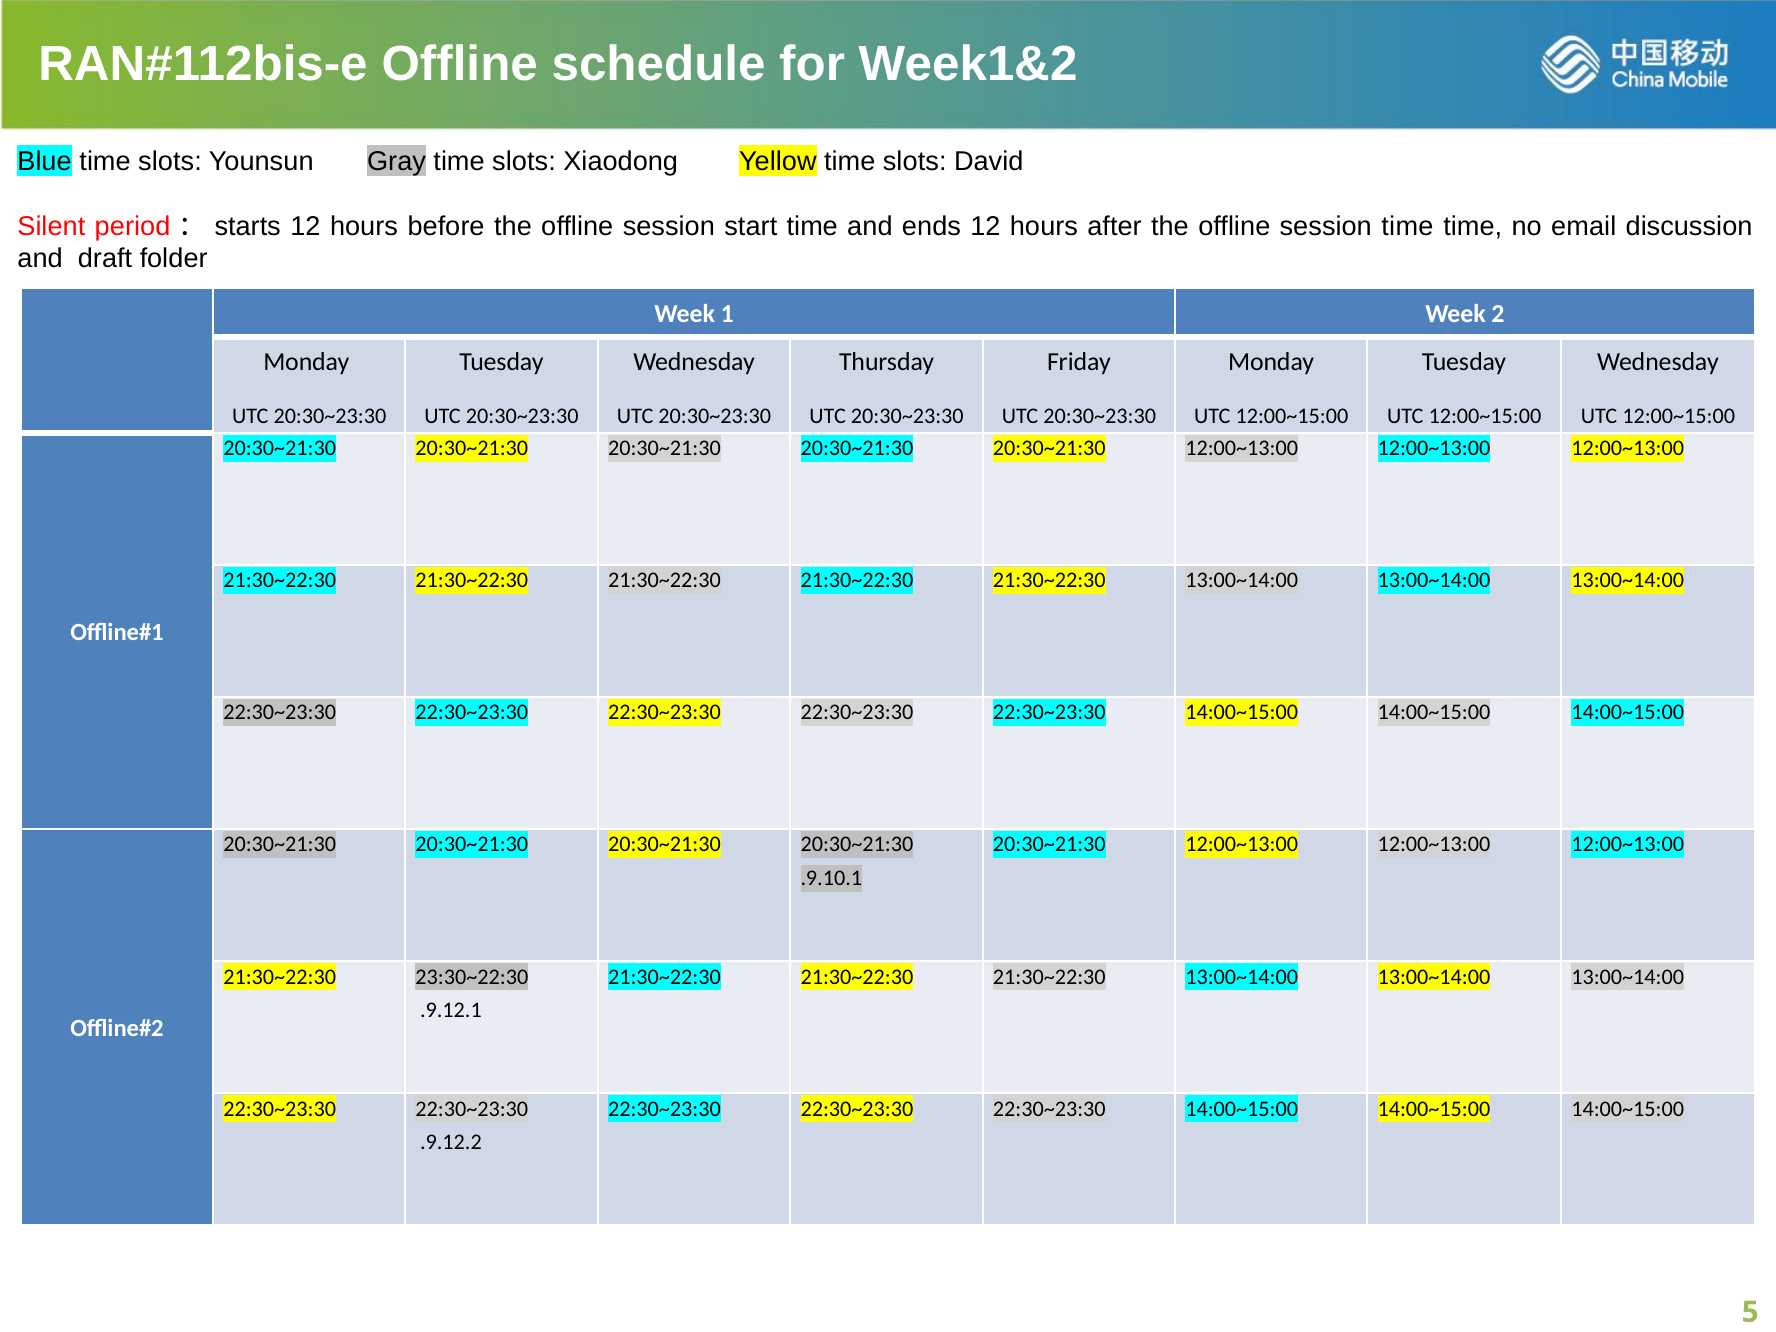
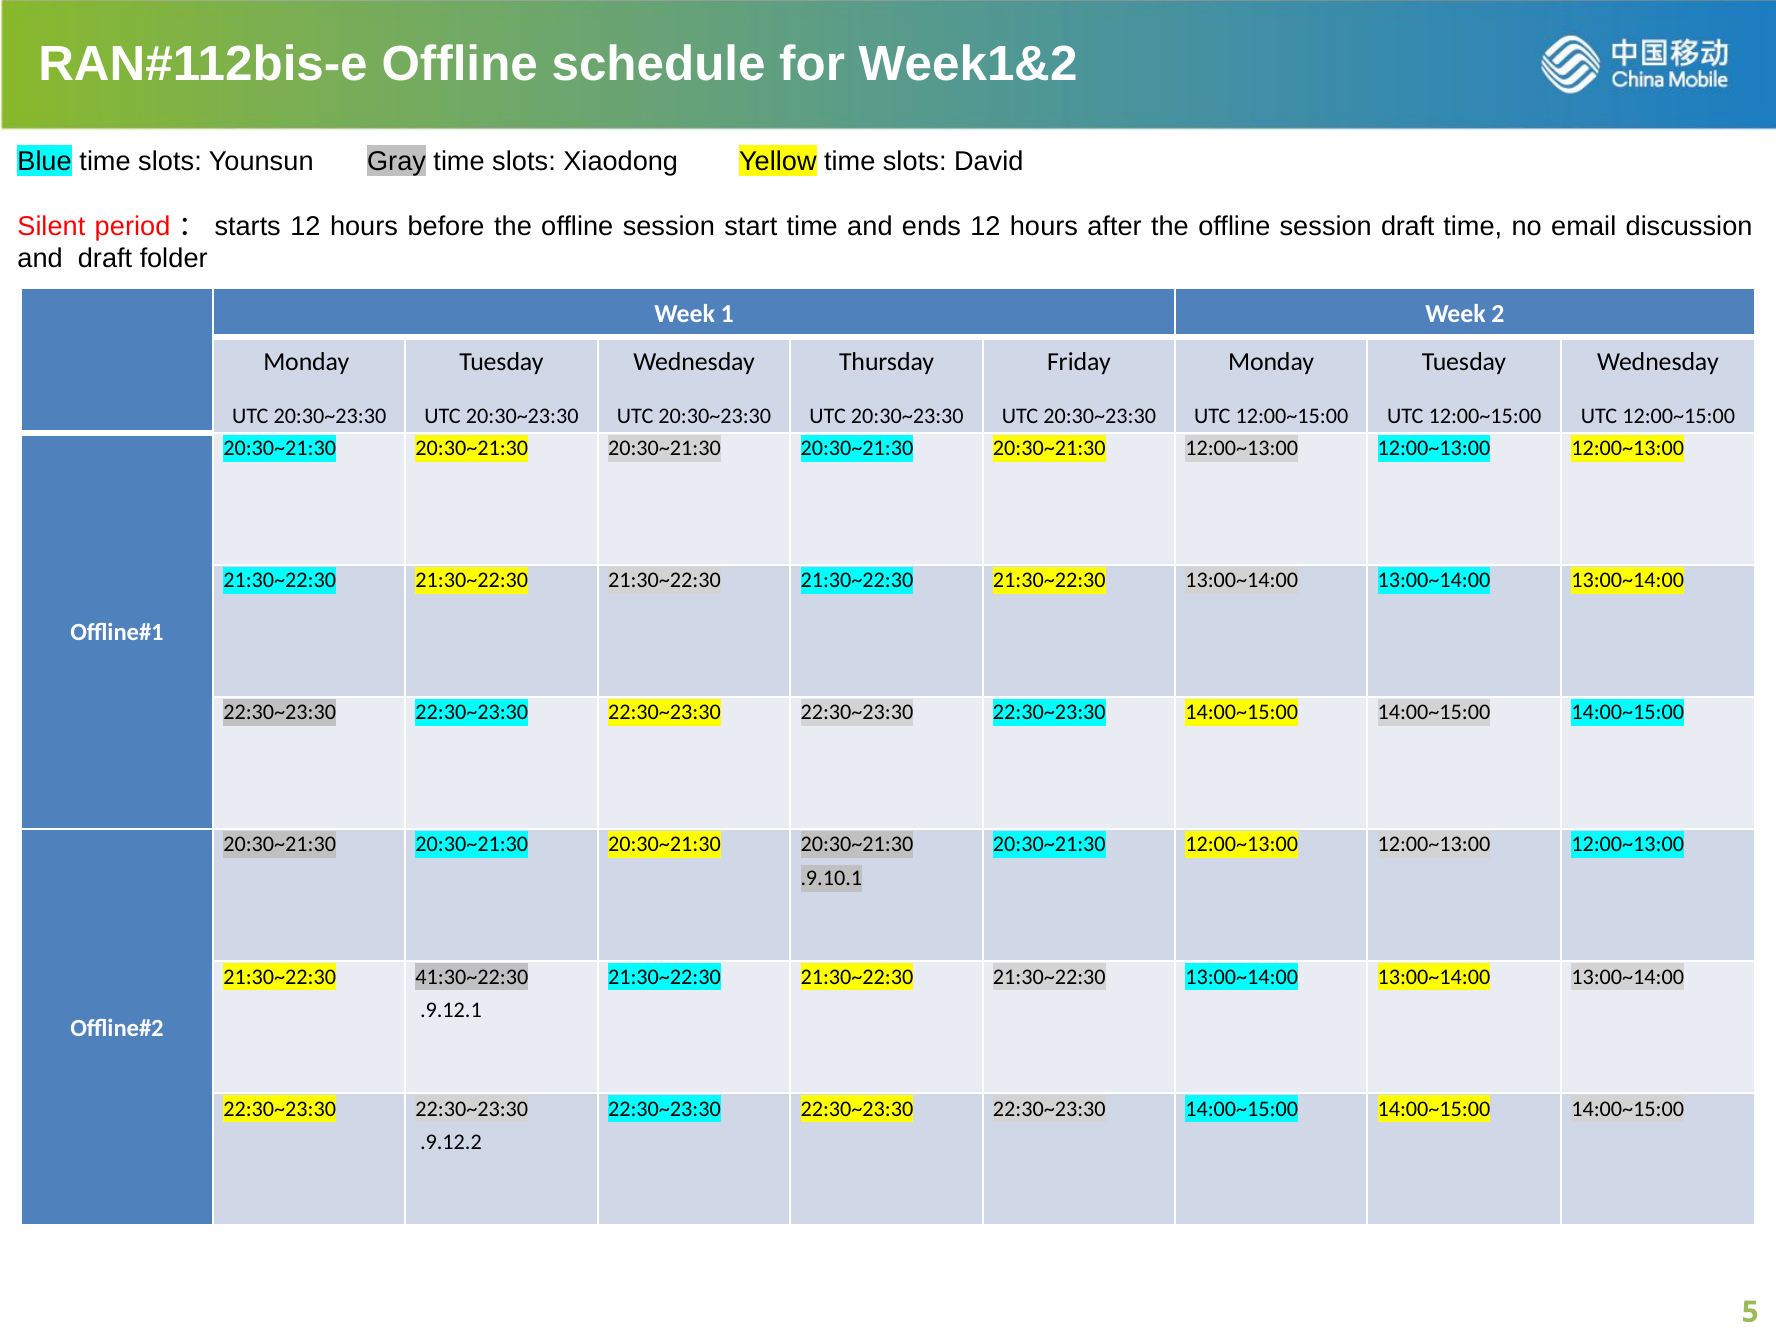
session time: time -> draft
23:30~22:30: 23:30~22:30 -> 41:30~22:30
